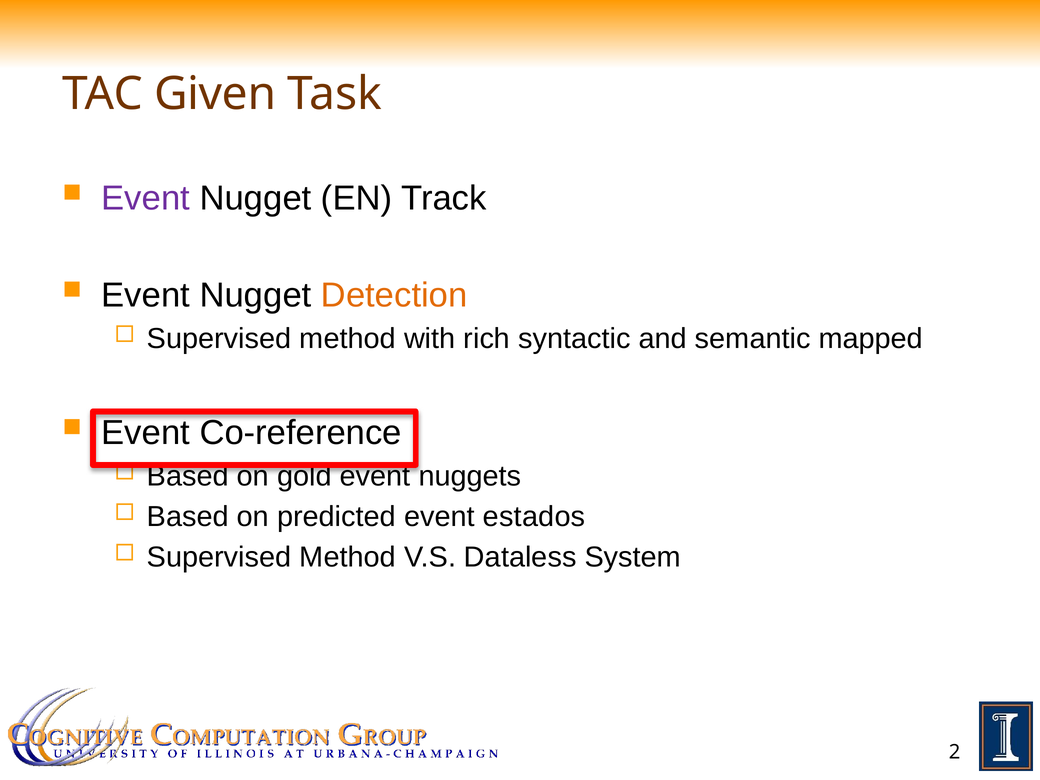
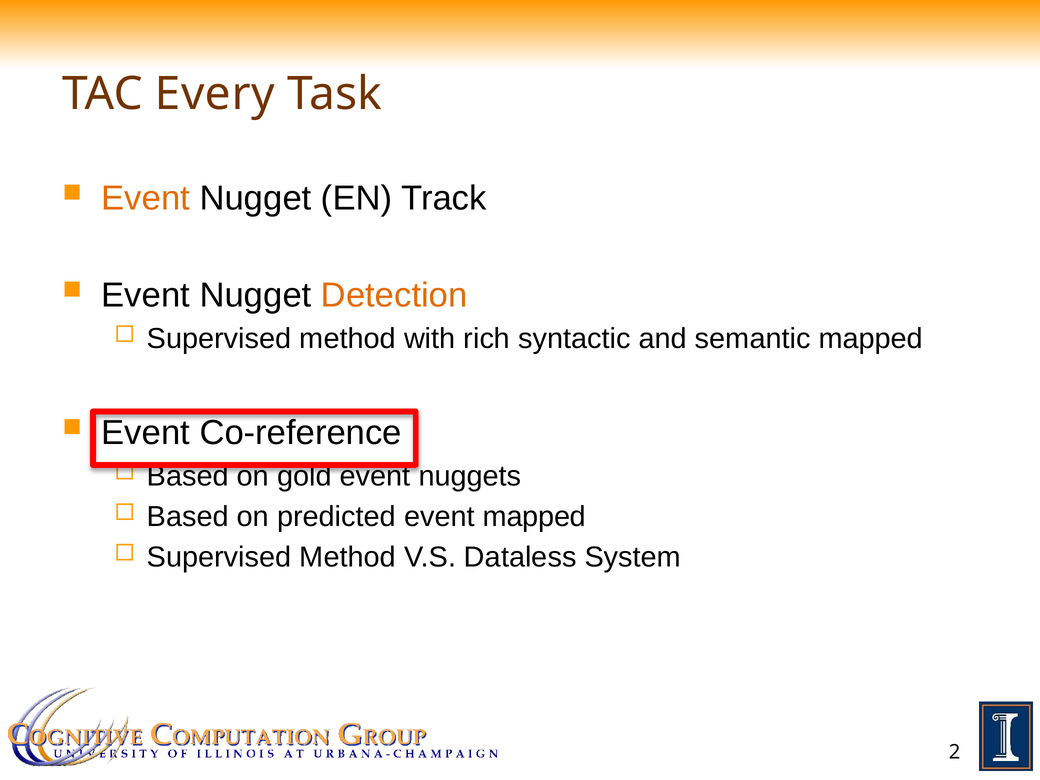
Given: Given -> Every
Event at (146, 198) colour: purple -> orange
event estados: estados -> mapped
